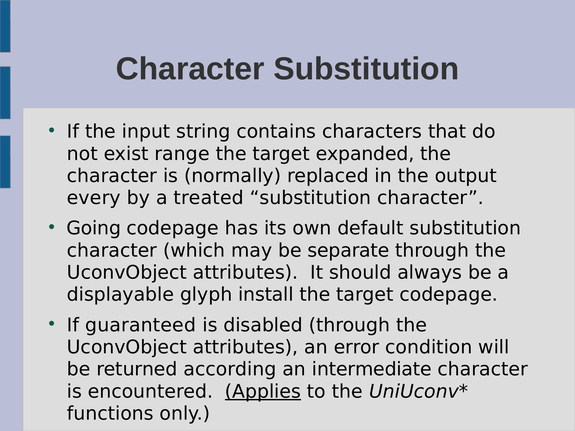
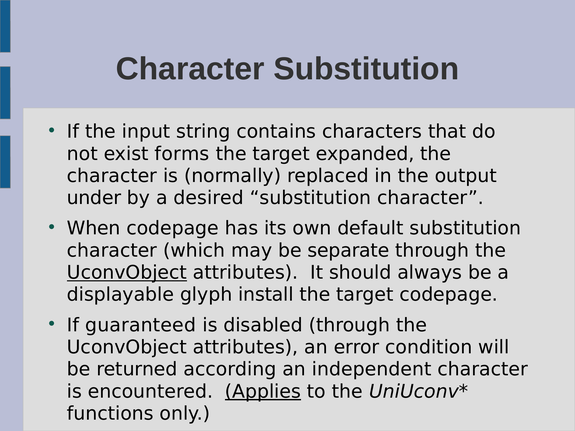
range: range -> forms
every: every -> under
treated: treated -> desired
Going: Going -> When
UconvObject at (127, 273) underline: none -> present
intermediate: intermediate -> independent
